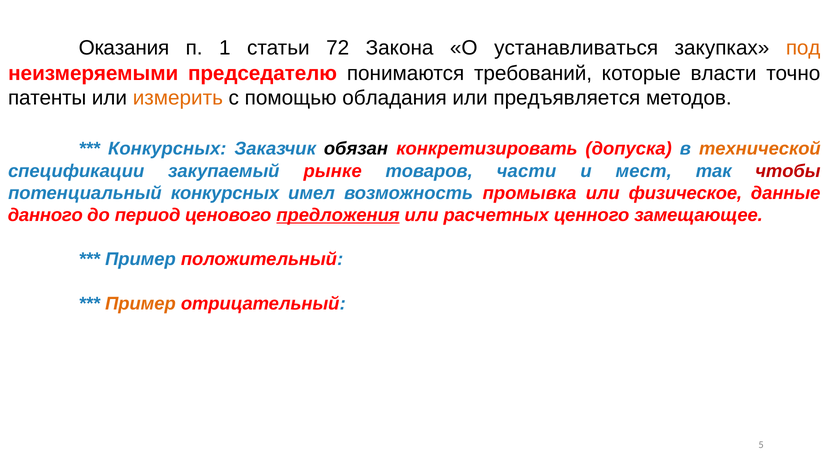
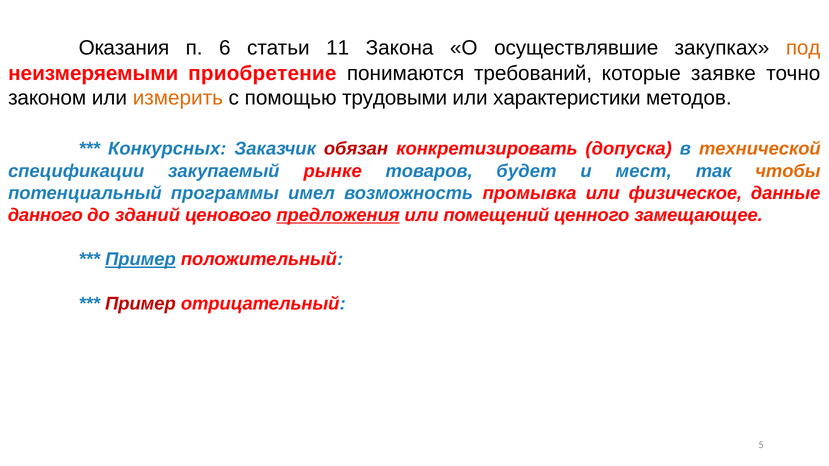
1: 1 -> 6
72: 72 -> 11
устанавливаться: устанавливаться -> осуществлявшие
председателю: председателю -> приобретение
власти: власти -> заявке
патенты: патенты -> законом
обладания: обладания -> трудовыми
предъявляется: предъявляется -> характеристики
обязан colour: black -> red
части: части -> будет
чтобы colour: red -> orange
потенциальный конкурсных: конкурсных -> программы
период: период -> зданий
расчетных: расчетных -> помещений
Пример at (140, 260) underline: none -> present
Пример at (140, 304) colour: orange -> red
